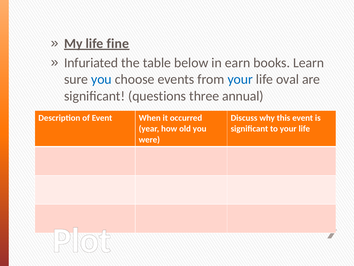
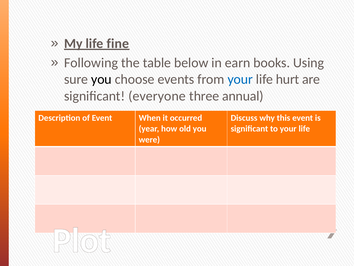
Infuriated: Infuriated -> Following
Learn: Learn -> Using
you at (101, 79) colour: blue -> black
oval: oval -> hurt
questions: questions -> everyone
